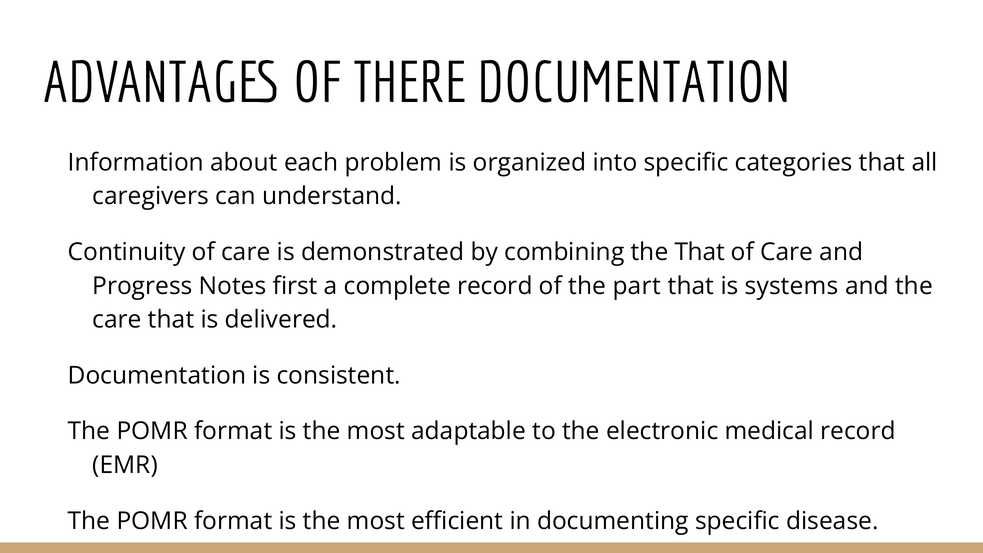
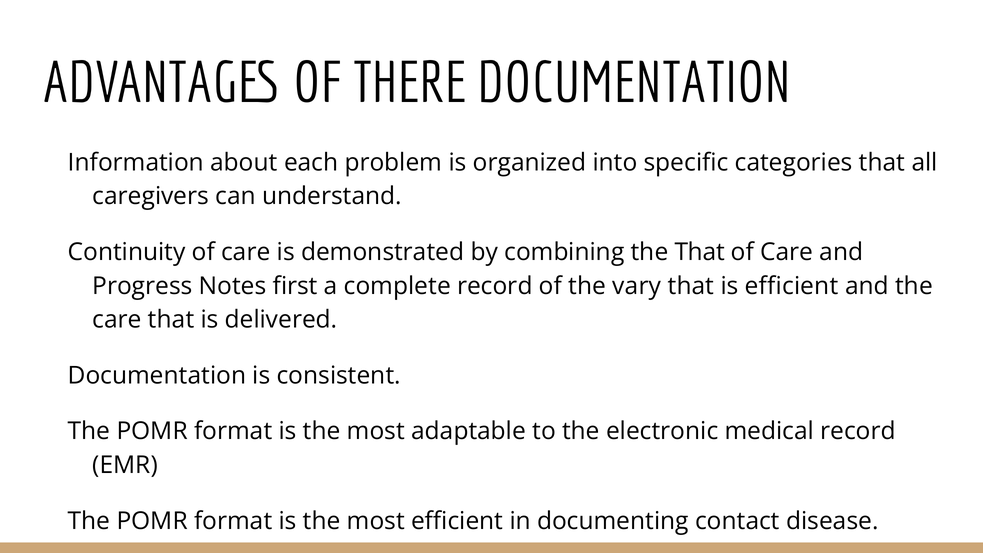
part: part -> vary
is systems: systems -> efficient
documenting specific: specific -> contact
